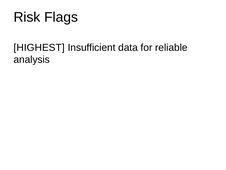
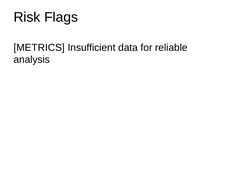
HIGHEST: HIGHEST -> METRICS
